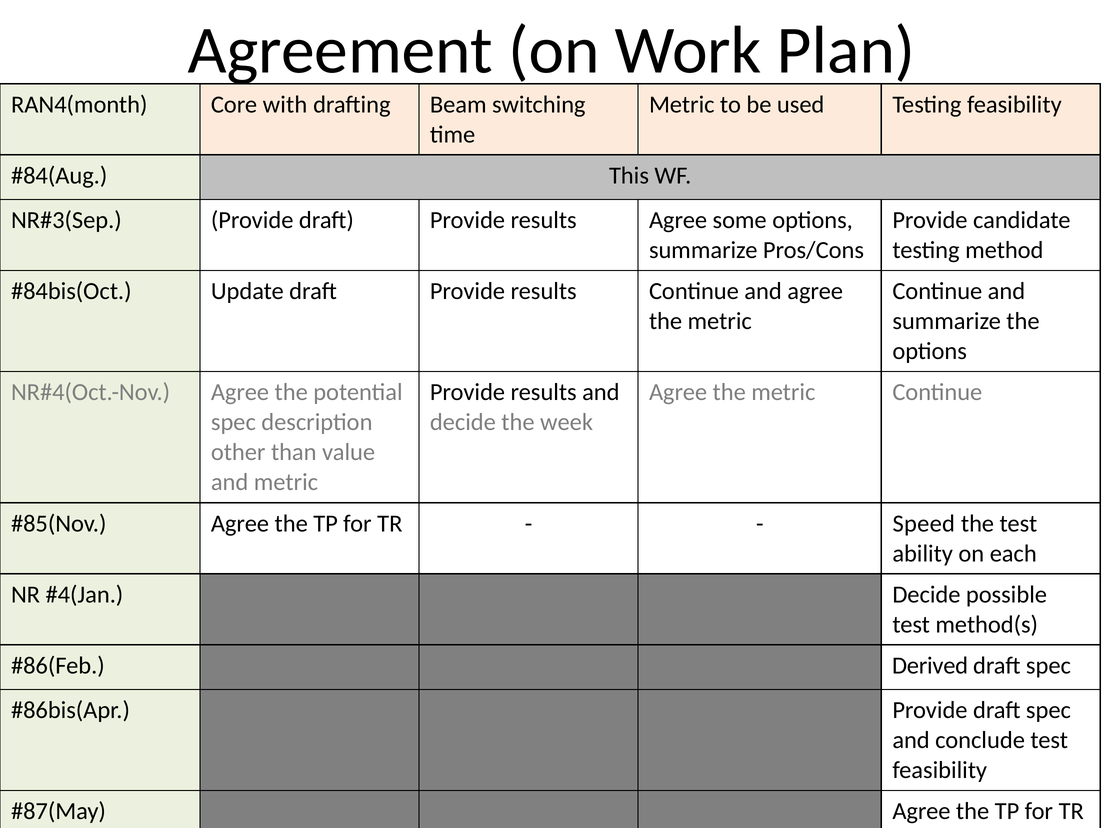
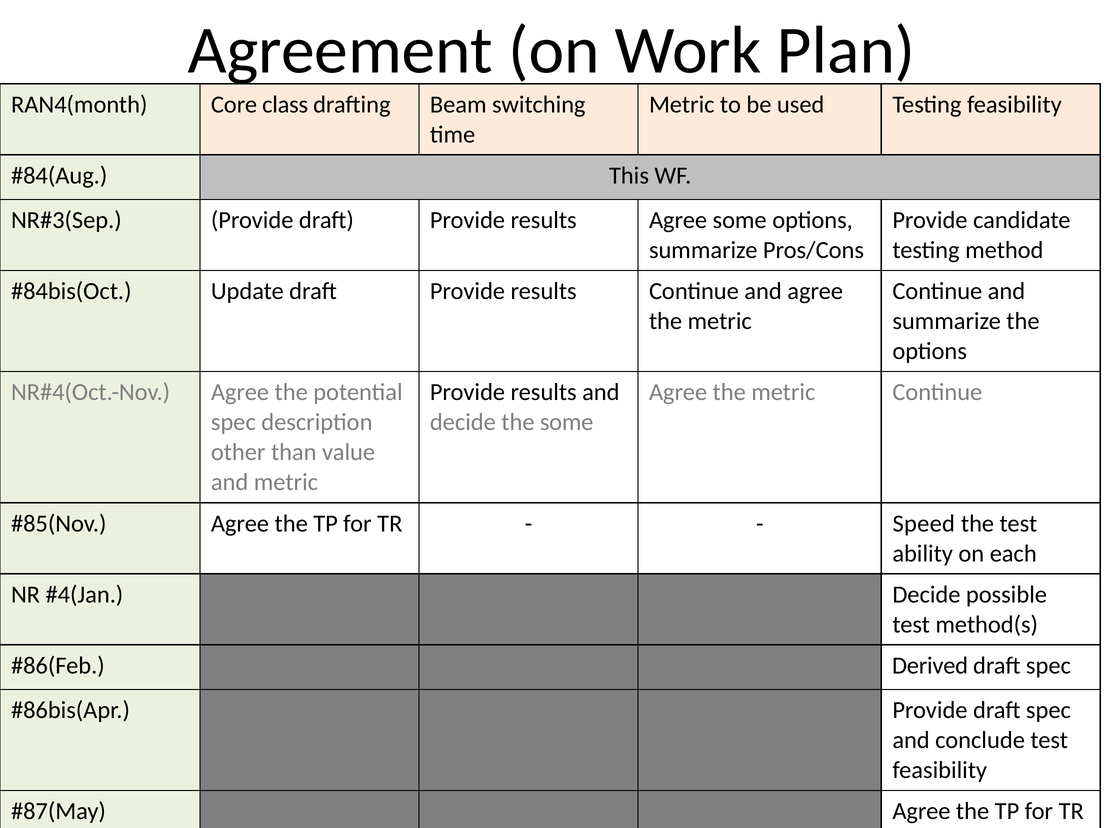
with: with -> class
the week: week -> some
